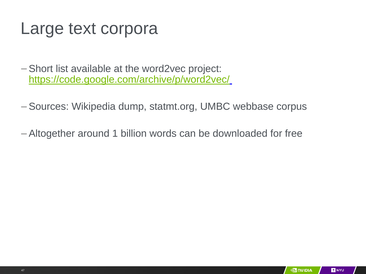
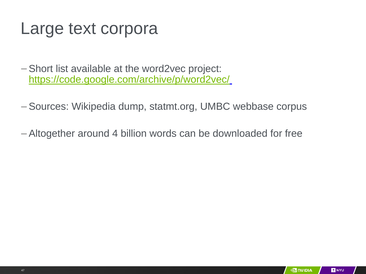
1: 1 -> 4
